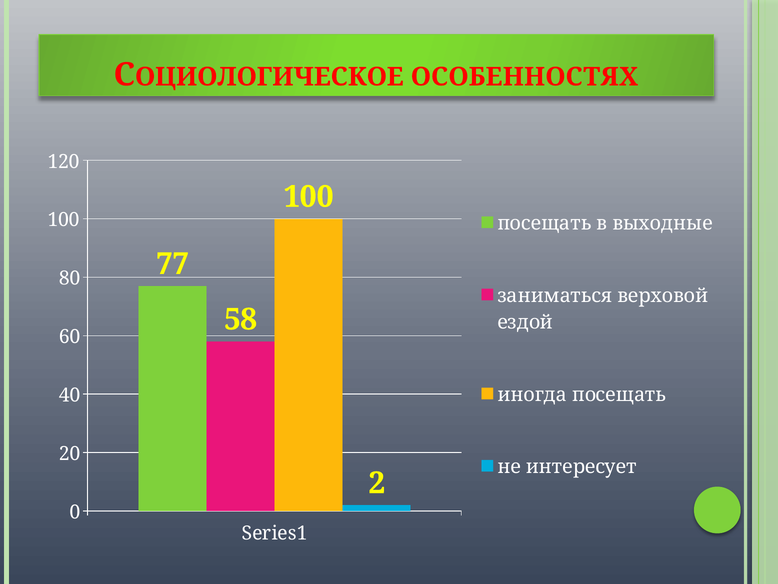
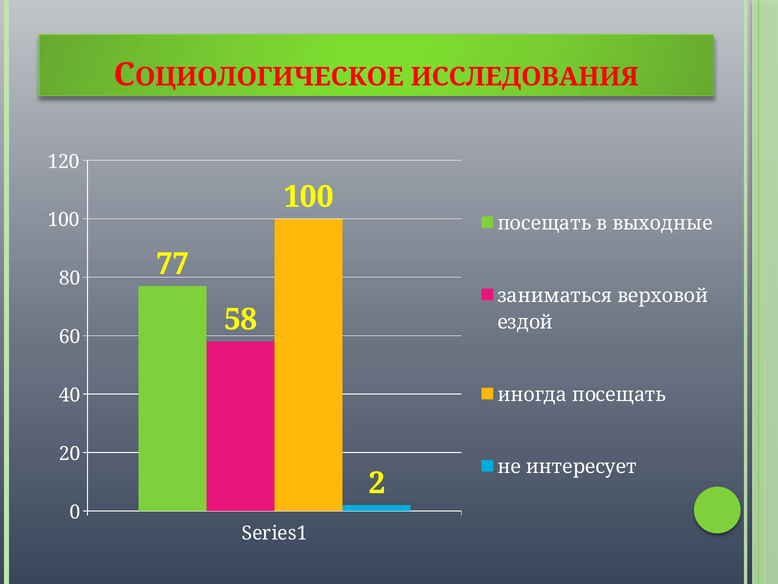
ОСОБЕННОСТЯХ: ОСОБЕННОСТЯХ -> ИССЛЕДОВАНИЯ
